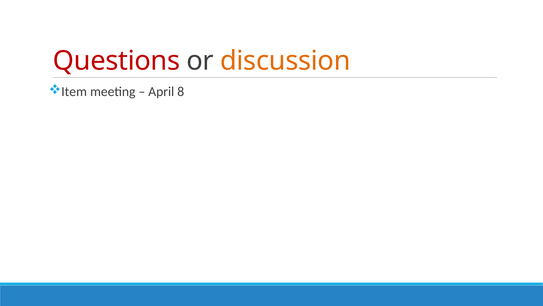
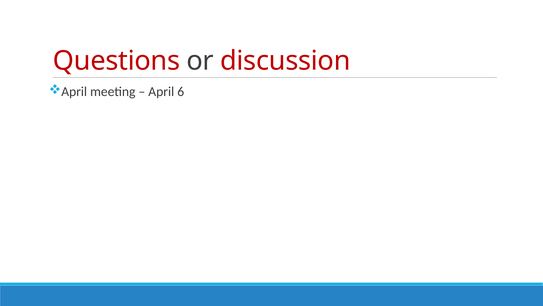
discussion colour: orange -> red
Item at (74, 91): Item -> April
8: 8 -> 6
